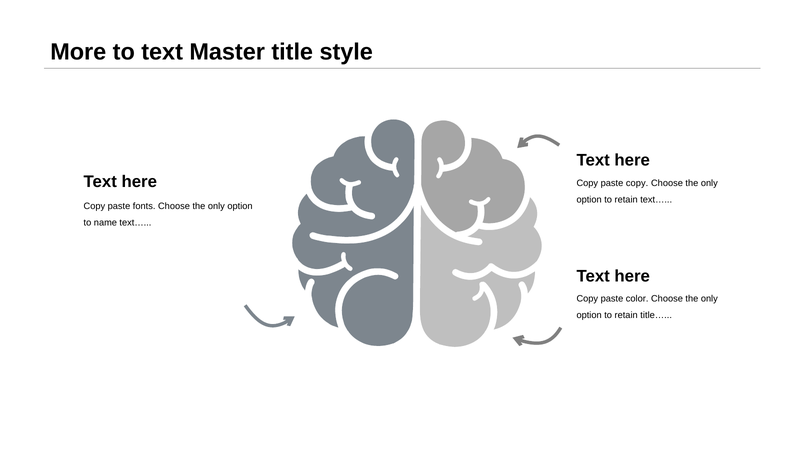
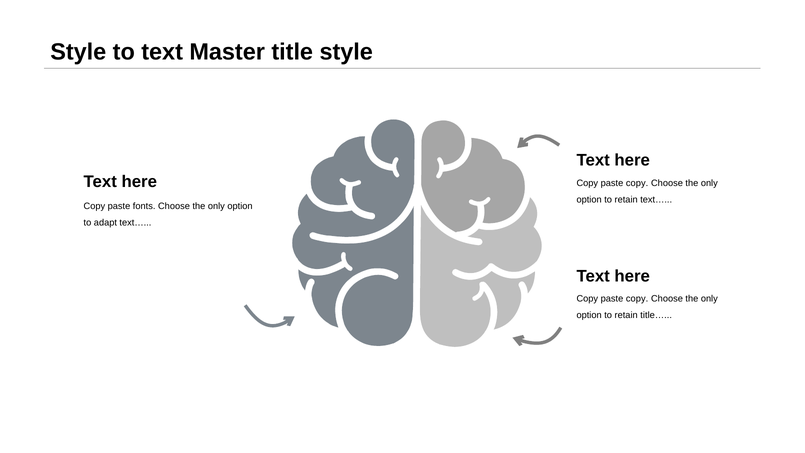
More at (78, 52): More -> Style
name: name -> adapt
color at (637, 298): color -> copy
